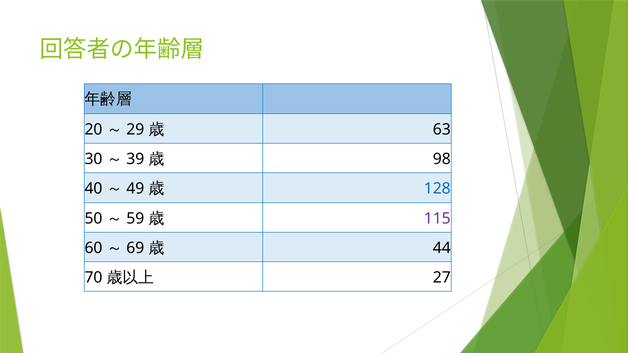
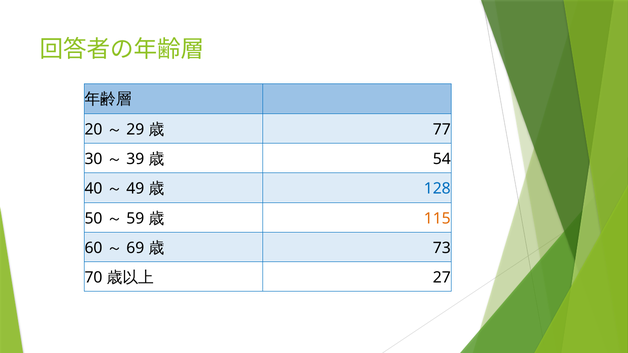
63: 63 -> 77
98: 98 -> 54
115 colour: purple -> orange
44: 44 -> 73
